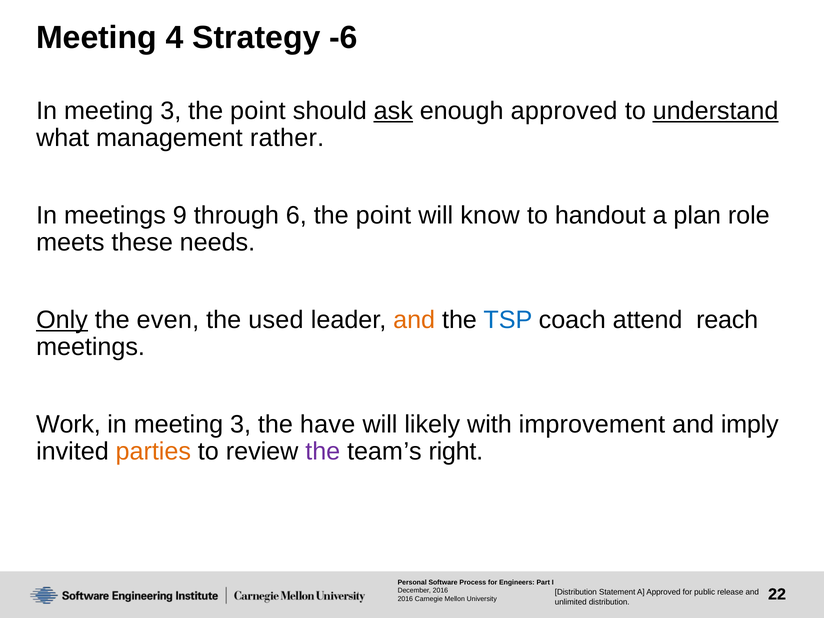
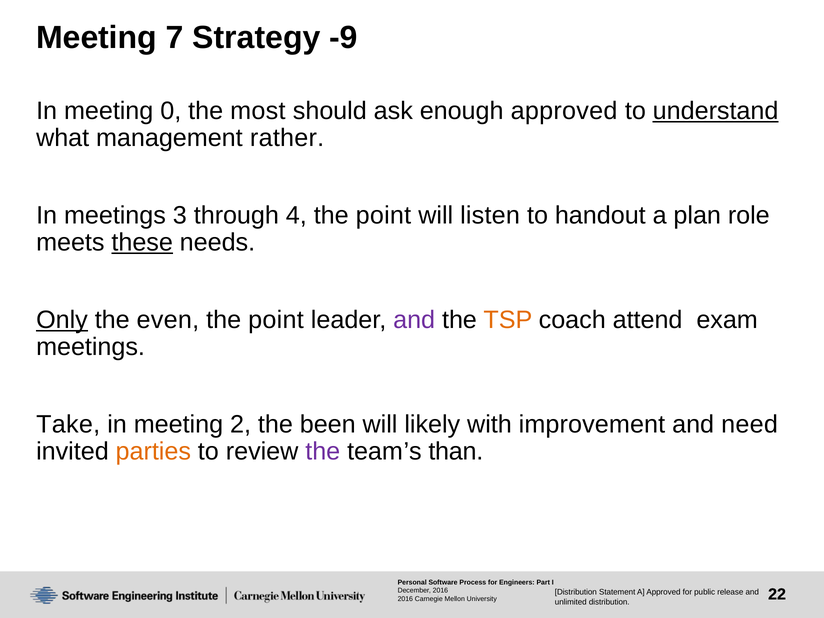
4: 4 -> 7
-6: -6 -> -9
3 at (171, 111): 3 -> 0
point at (258, 111): point -> most
ask underline: present -> none
9: 9 -> 3
6: 6 -> 4
know: know -> listen
these underline: none -> present
used at (276, 320): used -> point
and at (414, 320) colour: orange -> purple
TSP colour: blue -> orange
reach: reach -> exam
Work: Work -> Take
3 at (241, 424): 3 -> 2
have: have -> been
imply: imply -> need
right: right -> than
